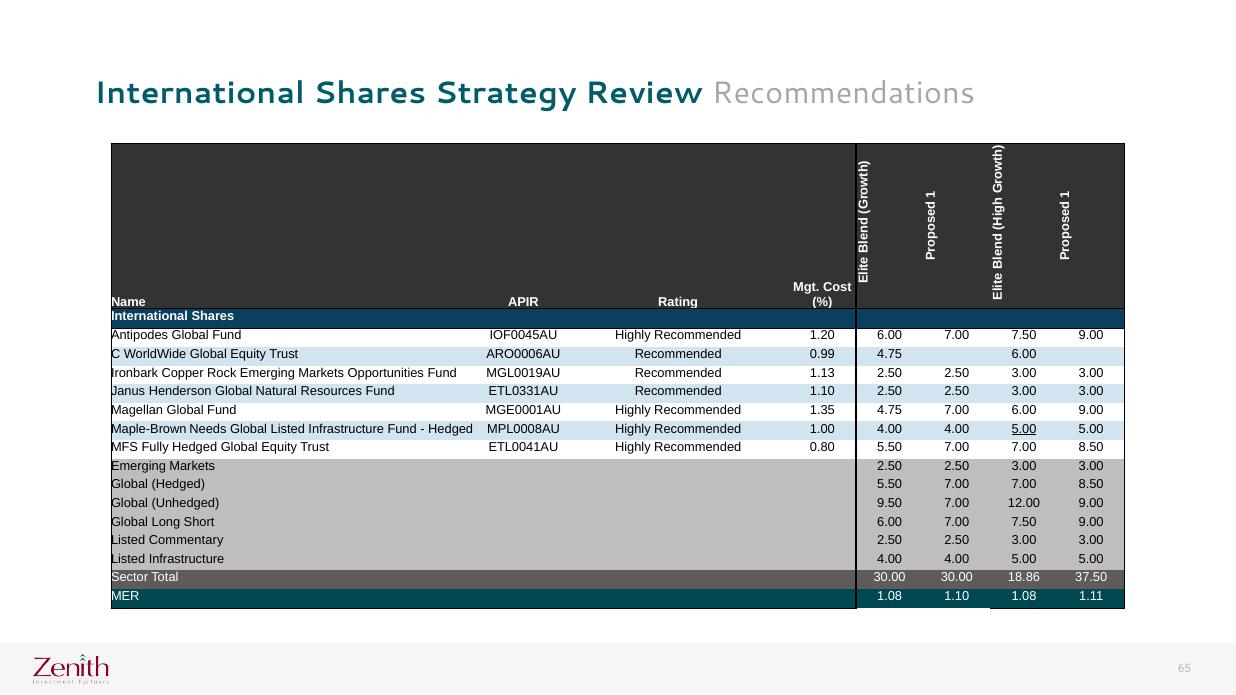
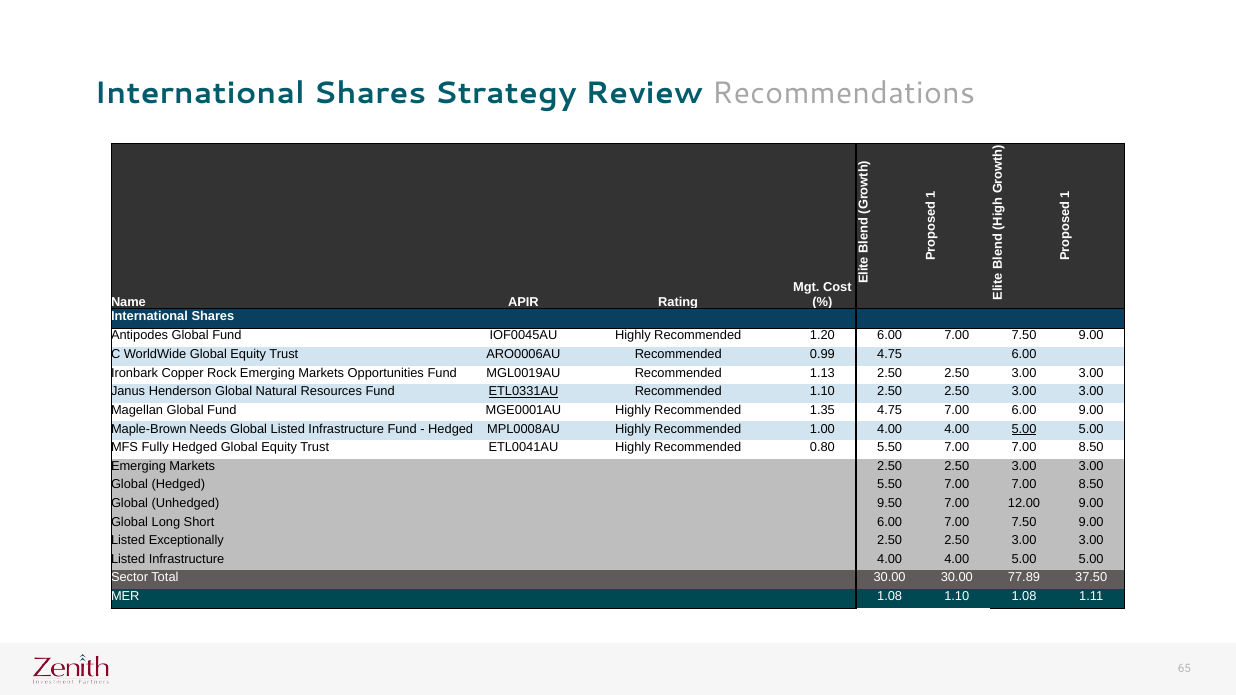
ETL0331AU underline: none -> present
Commentary: Commentary -> Exceptionally
18.86: 18.86 -> 77.89
